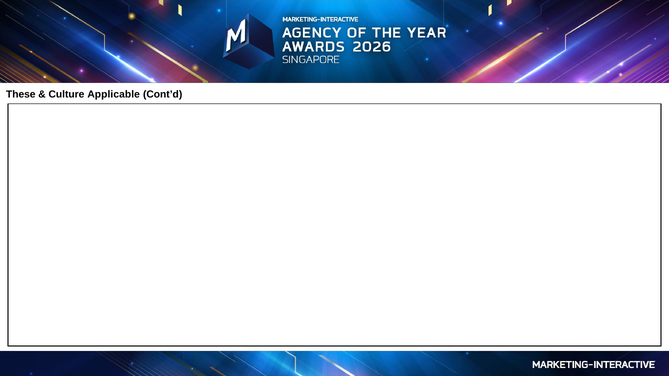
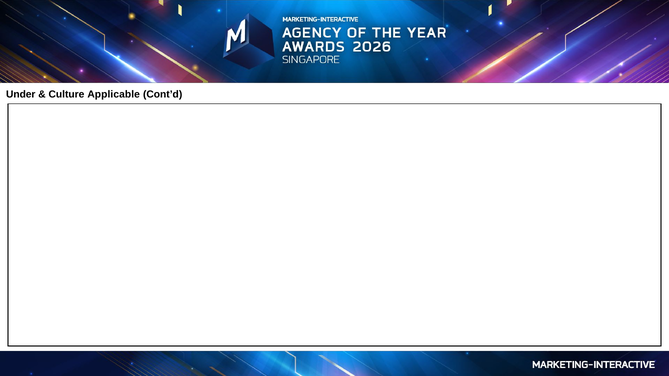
These: These -> Under
